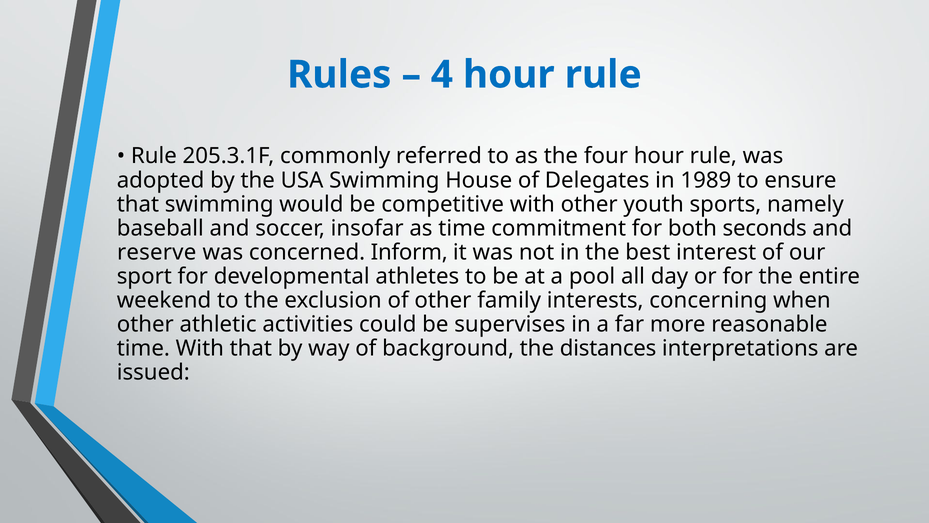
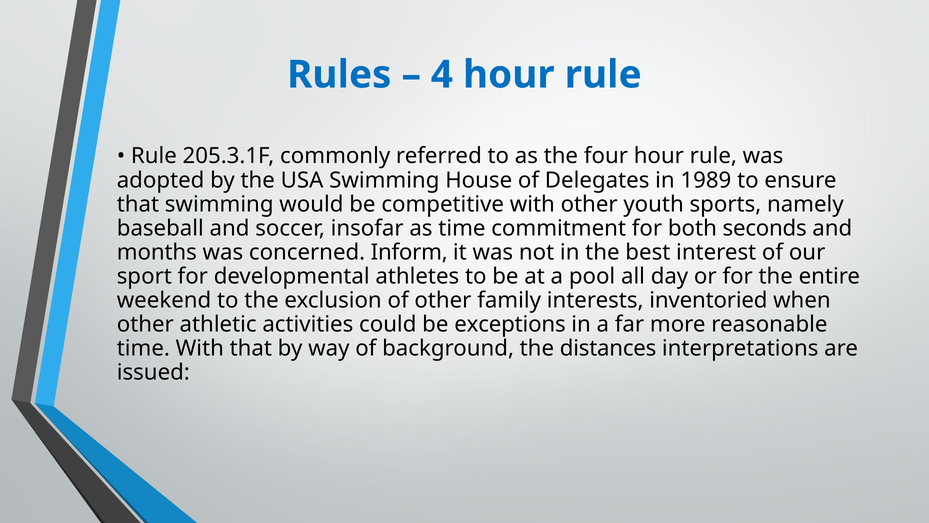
reserve: reserve -> months
concerning: concerning -> inventoried
supervises: supervises -> exceptions
